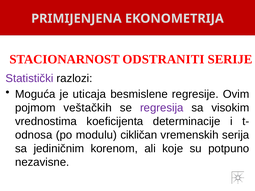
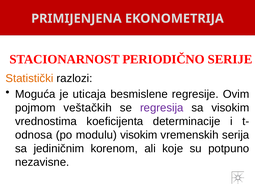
ODSTRANITI: ODSTRANITI -> PERIODIČNO
Statistički colour: purple -> orange
modulu cikličan: cikličan -> visokim
